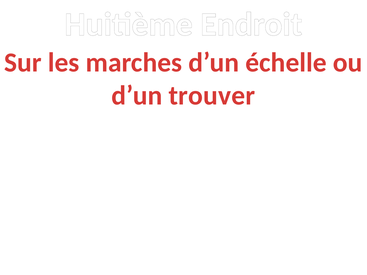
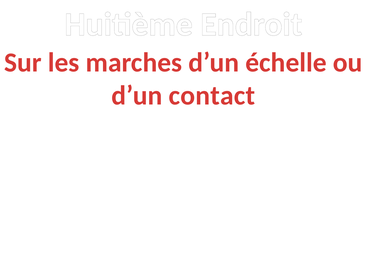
trouver: trouver -> contact
